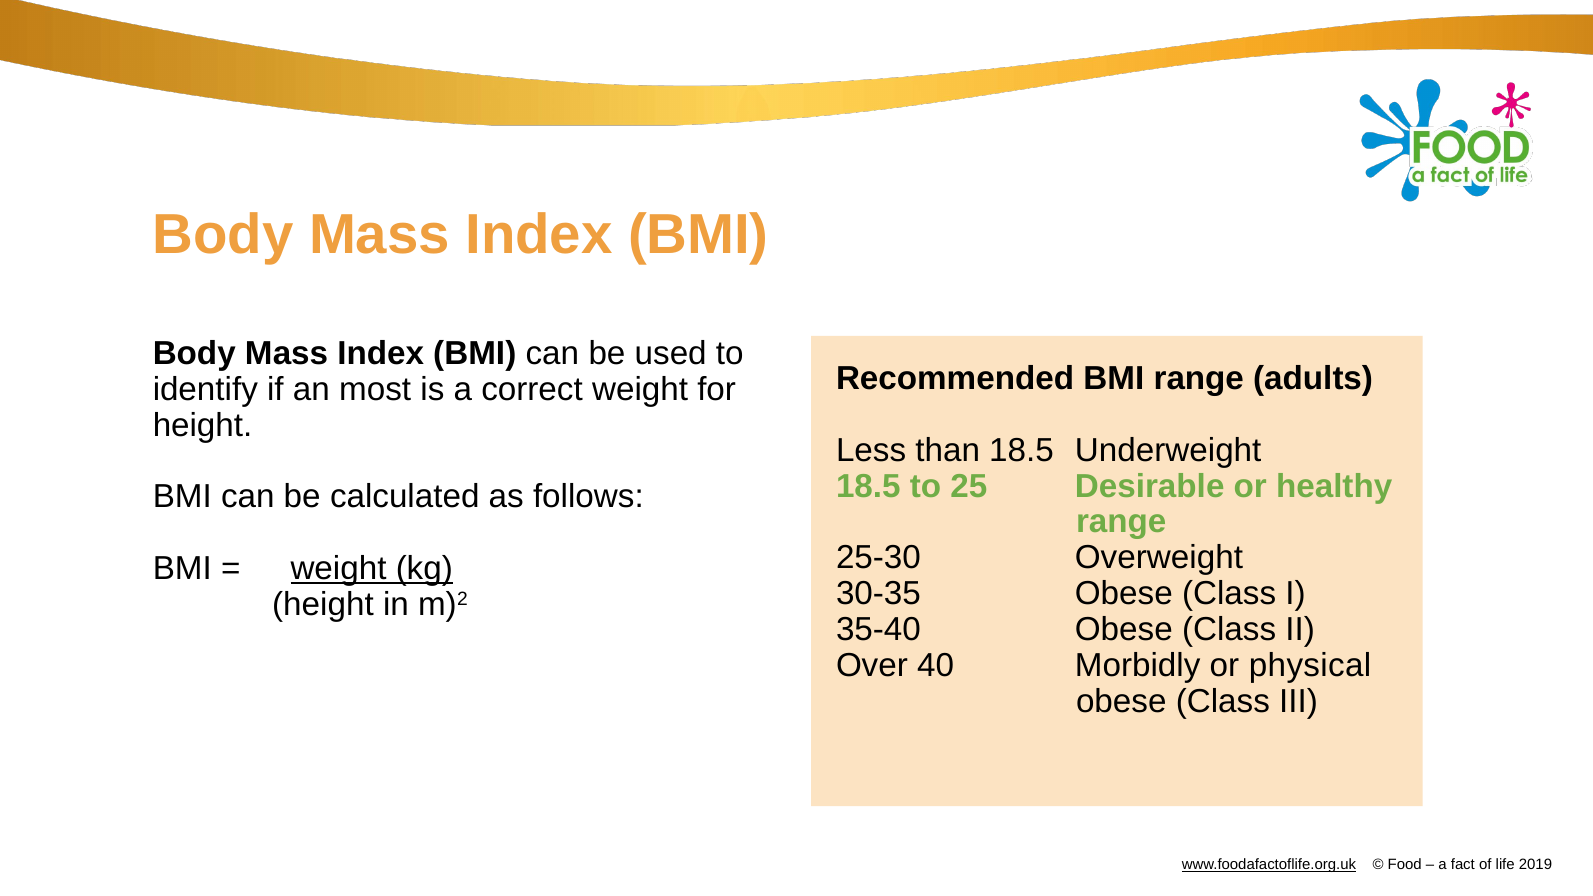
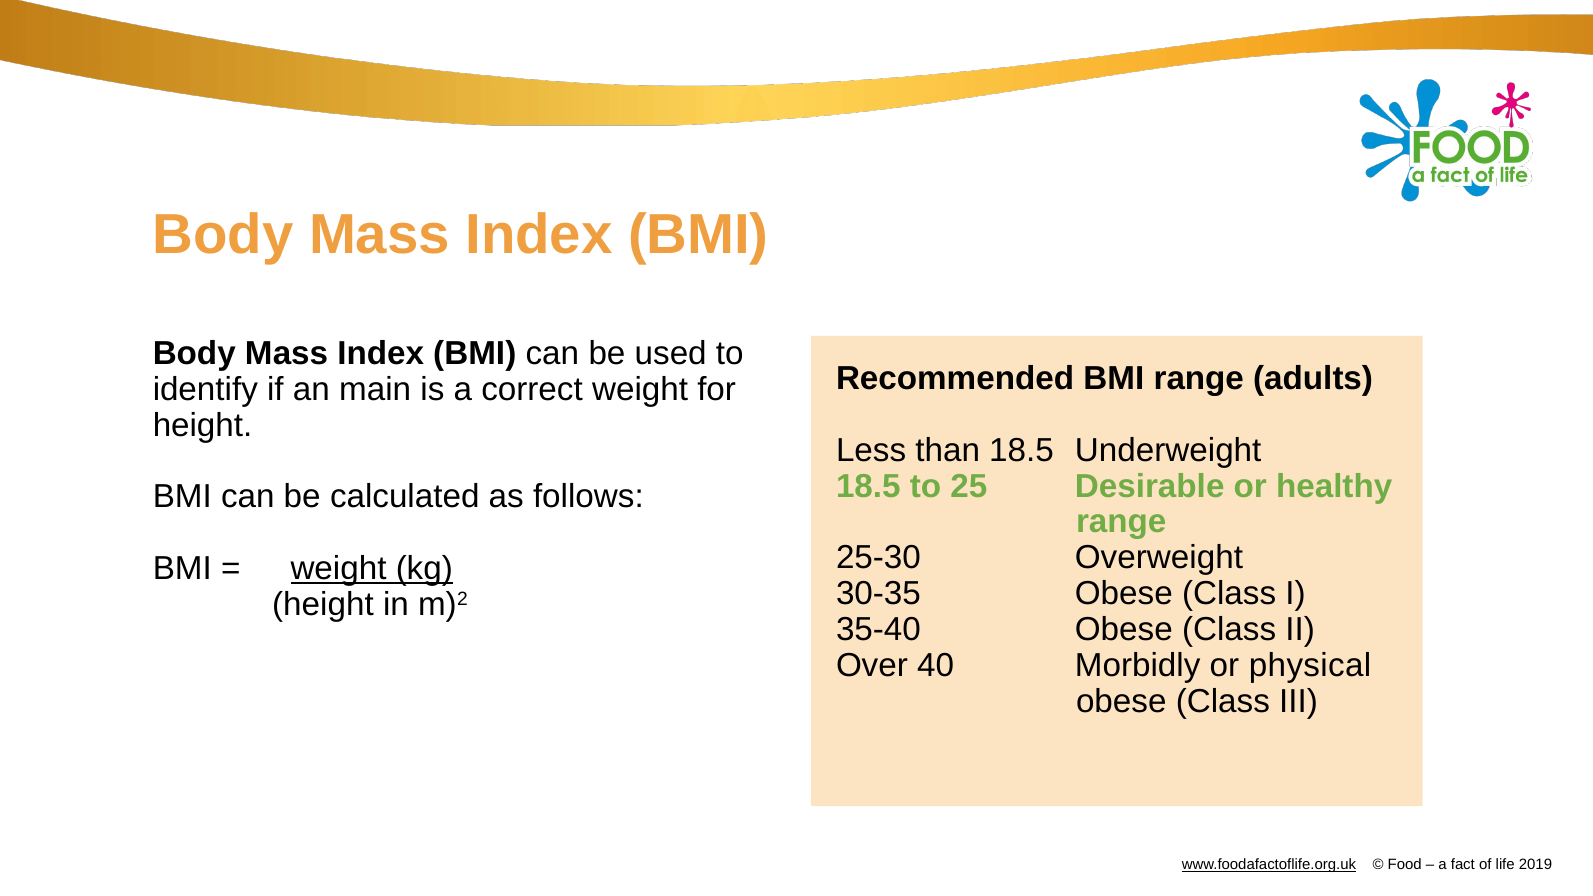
most: most -> main
